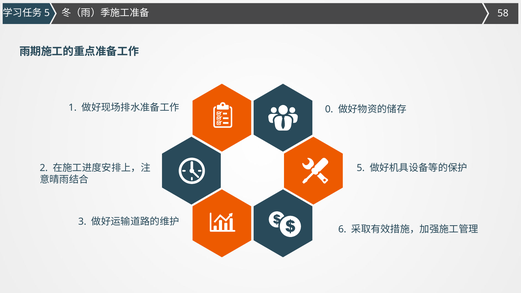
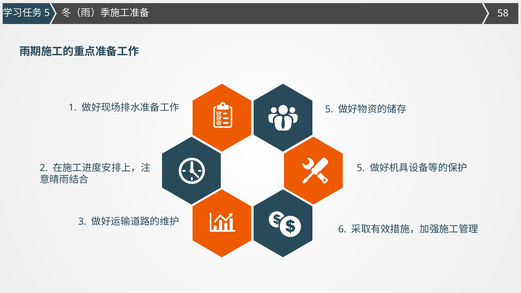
0 at (329, 109): 0 -> 5
